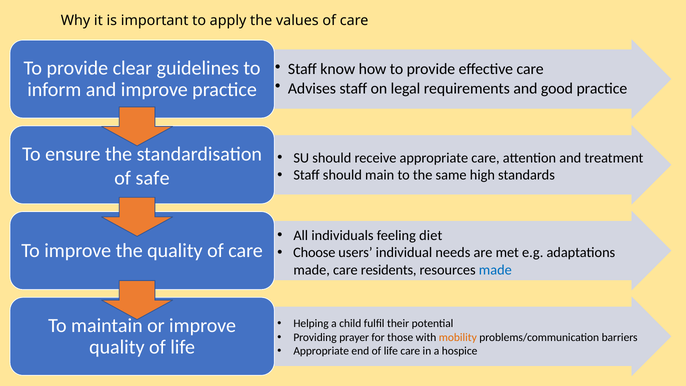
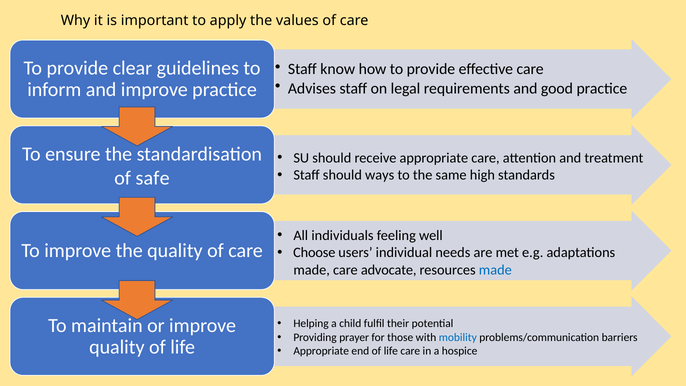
main: main -> ways
diet: diet -> well
residents: residents -> advocate
mobility colour: orange -> blue
